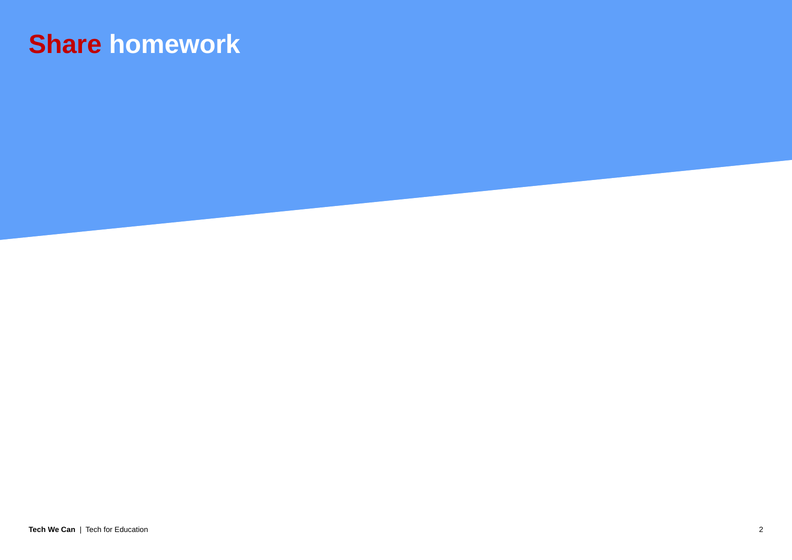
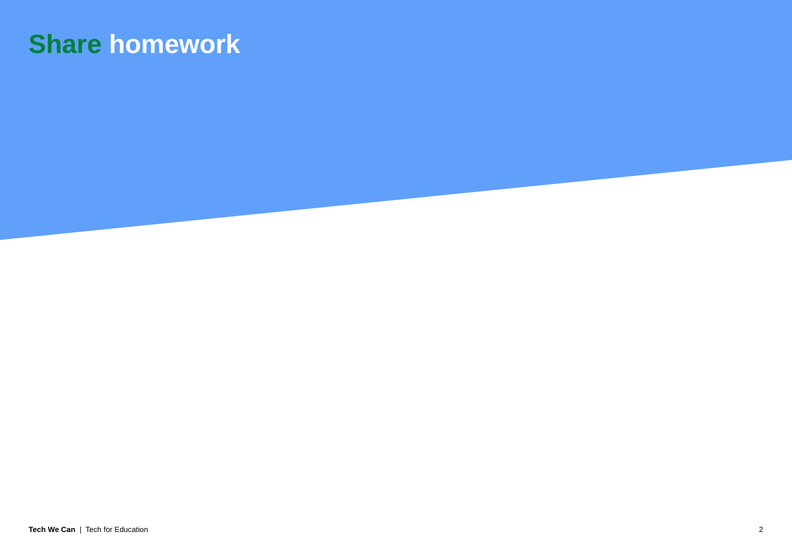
Share colour: red -> green
